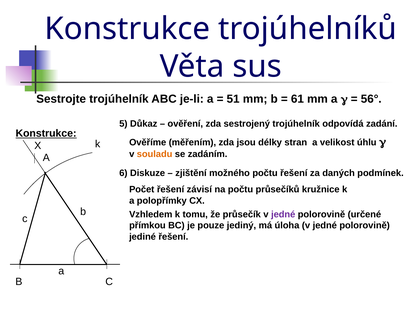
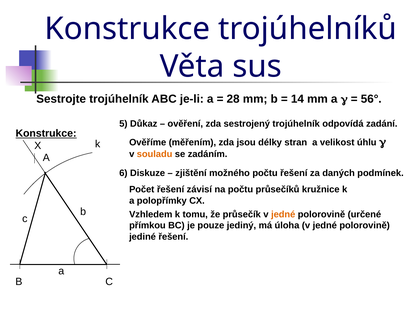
51: 51 -> 28
61: 61 -> 14
jedné at (283, 214) colour: purple -> orange
